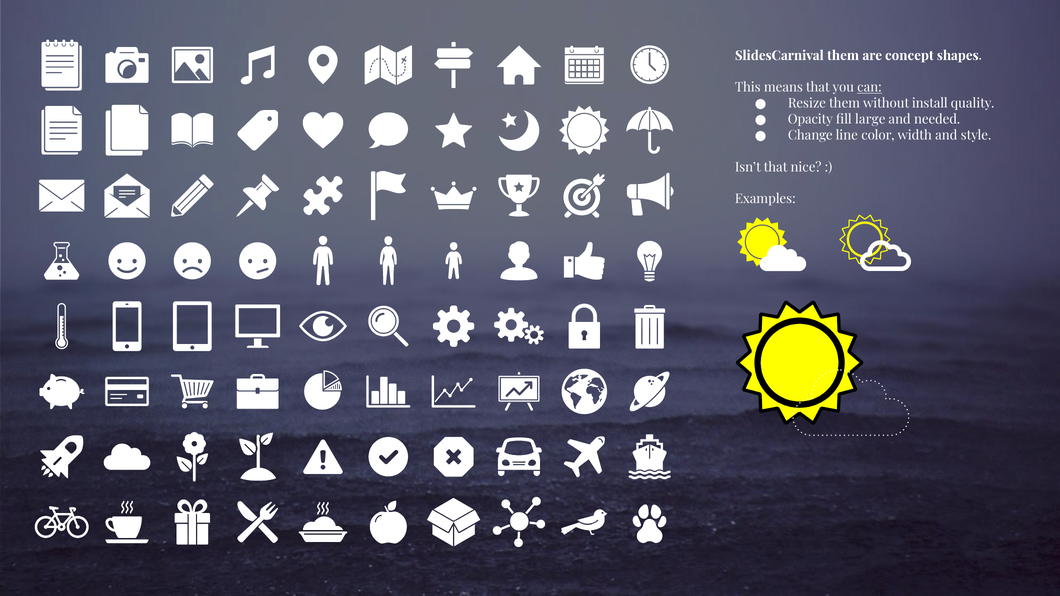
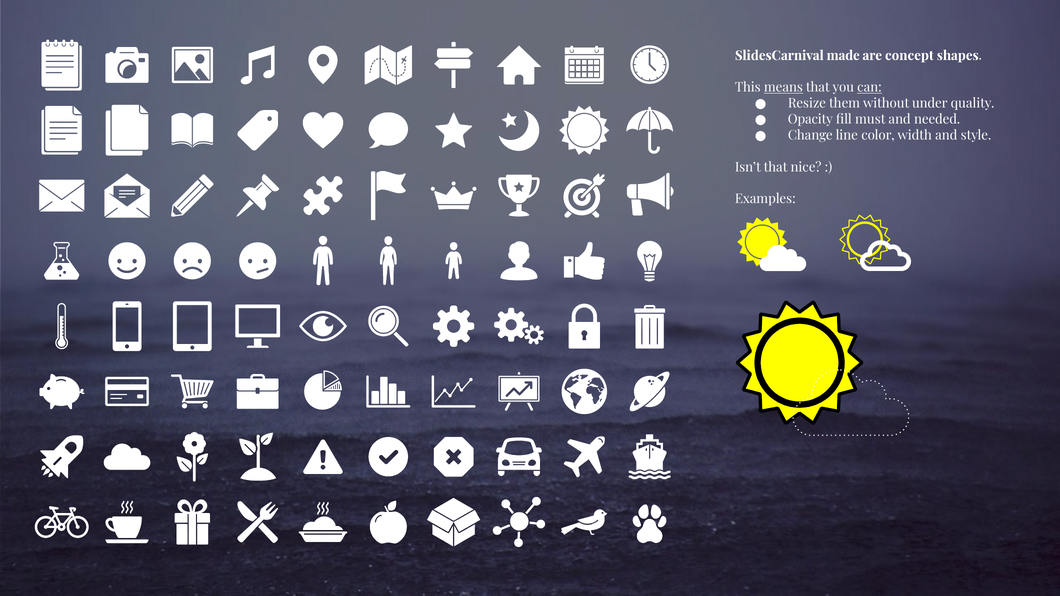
SlidesCarnival them: them -> made
means underline: none -> present
install: install -> under
large: large -> must
